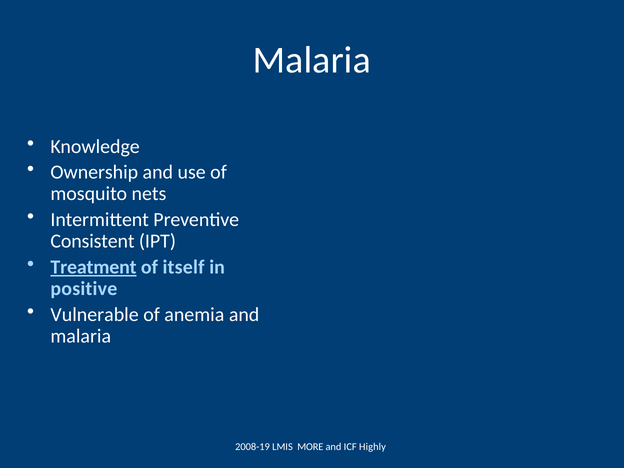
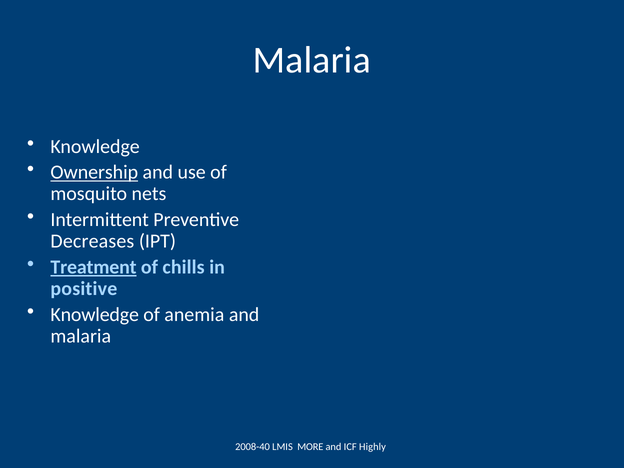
Ownership underline: none -> present
Consistent: Consistent -> Decreases
itself: itself -> chills
Vulnerable at (95, 315): Vulnerable -> Knowledge
2008-19: 2008-19 -> 2008-40
